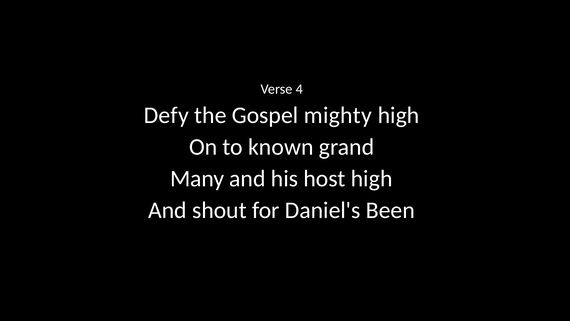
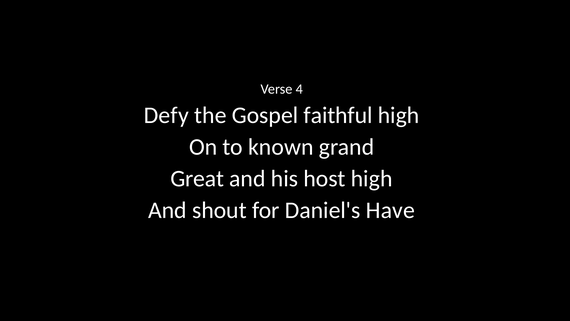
mighty: mighty -> faithful
Many: Many -> Great
Been: Been -> Have
